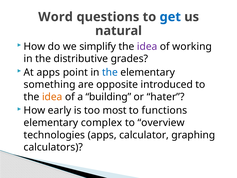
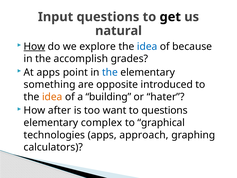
Word: Word -> Input
get colour: blue -> black
How at (34, 46) underline: none -> present
simplify: simplify -> explore
idea at (147, 46) colour: purple -> blue
working: working -> because
distributive: distributive -> accomplish
early: early -> after
most: most -> want
to functions: functions -> questions
overview: overview -> graphical
calculator: calculator -> approach
